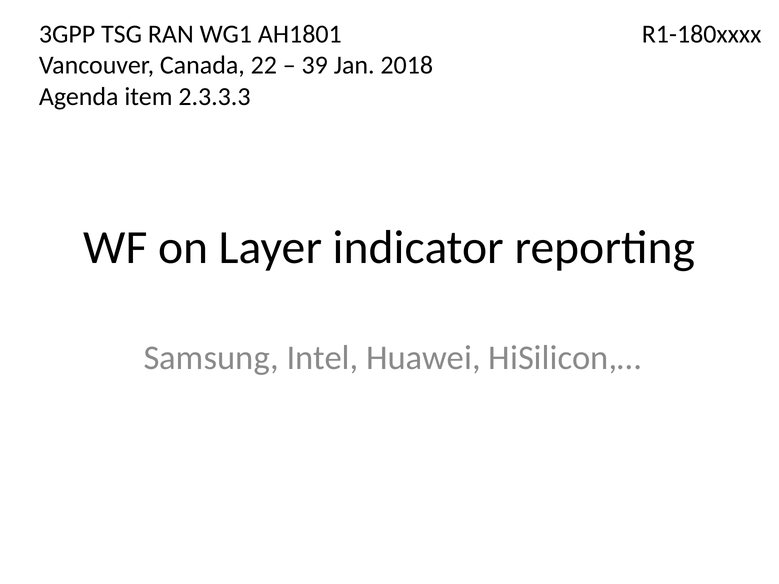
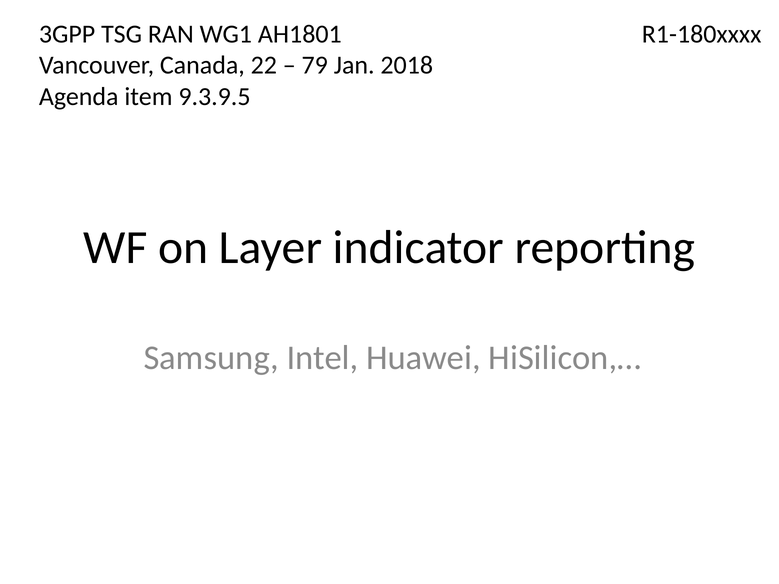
39: 39 -> 79
2.3.3.3: 2.3.3.3 -> 9.3.9.5
